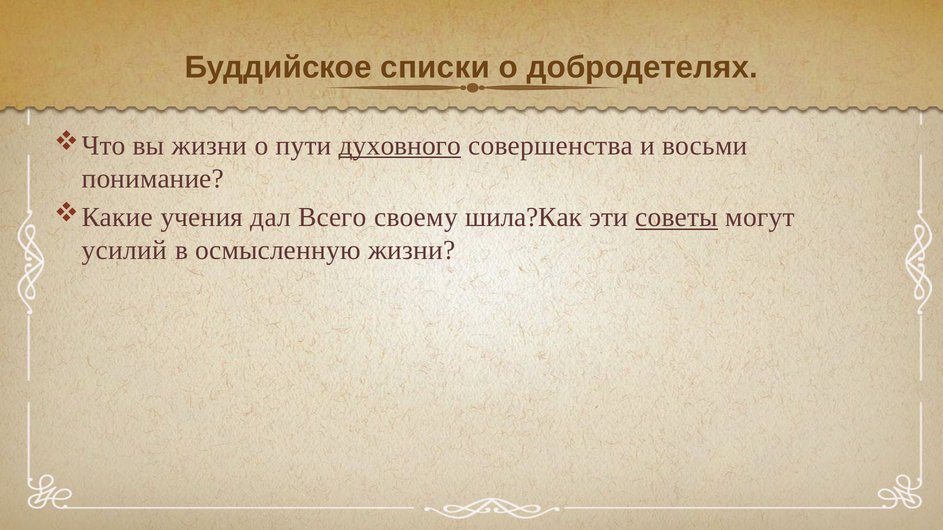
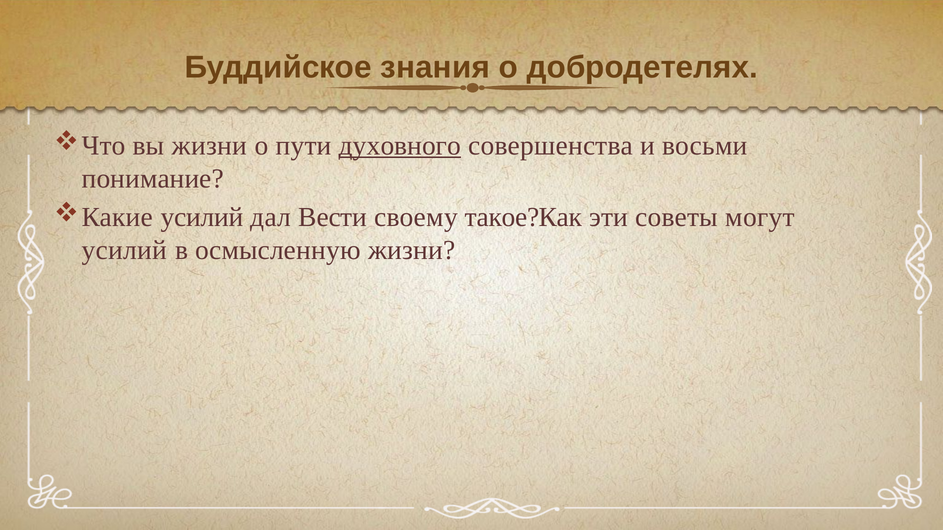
списки: списки -> знания
учения at (202, 217): учения -> усилий
Всего: Всего -> Вести
шила?Как: шила?Как -> такое?Как
советы underline: present -> none
